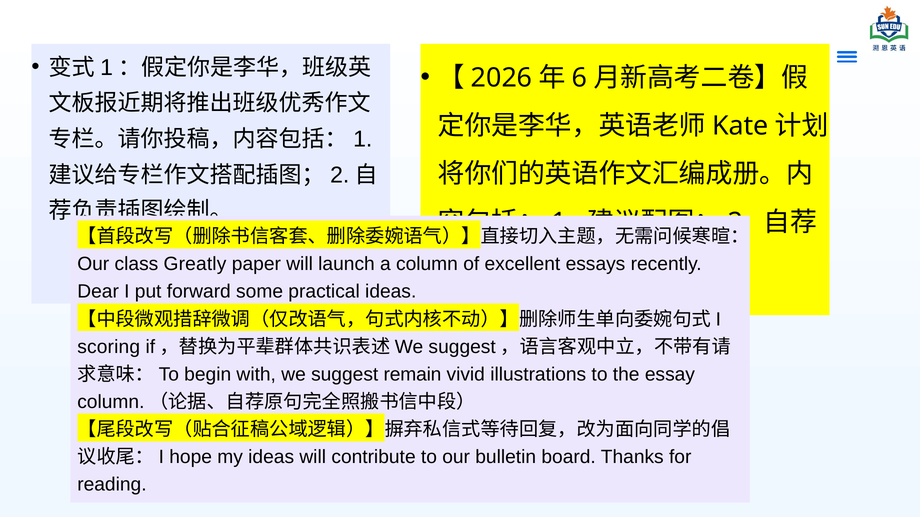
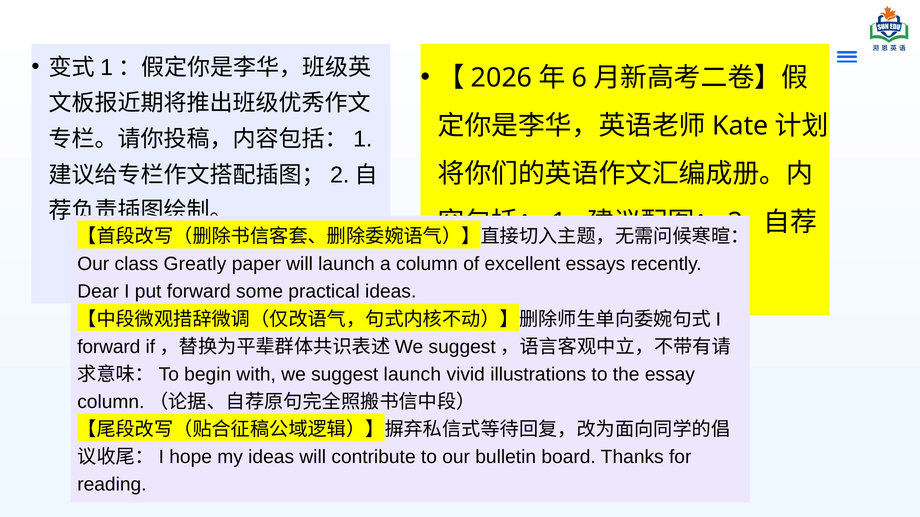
scoring at (109, 347): scoring -> forward
suggest remain: remain -> launch
